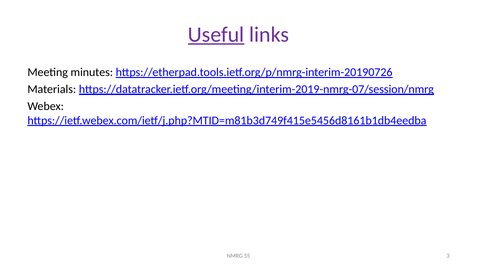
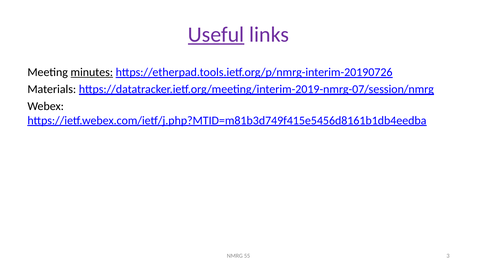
minutes underline: none -> present
